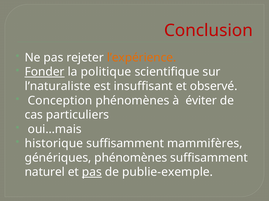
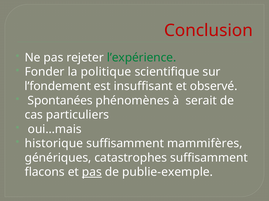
l’expérience colour: orange -> green
Fonder underline: present -> none
l’naturaliste: l’naturaliste -> l’fondement
Conception: Conception -> Spontanées
éviter: éviter -> serait
génériques phénomènes: phénomènes -> catastrophes
naturel: naturel -> flacons
